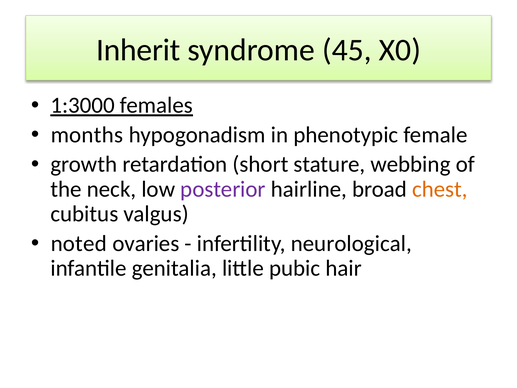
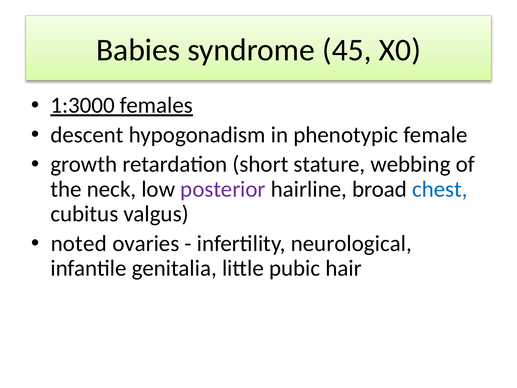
Inherit: Inherit -> Babies
months: months -> descent
chest colour: orange -> blue
